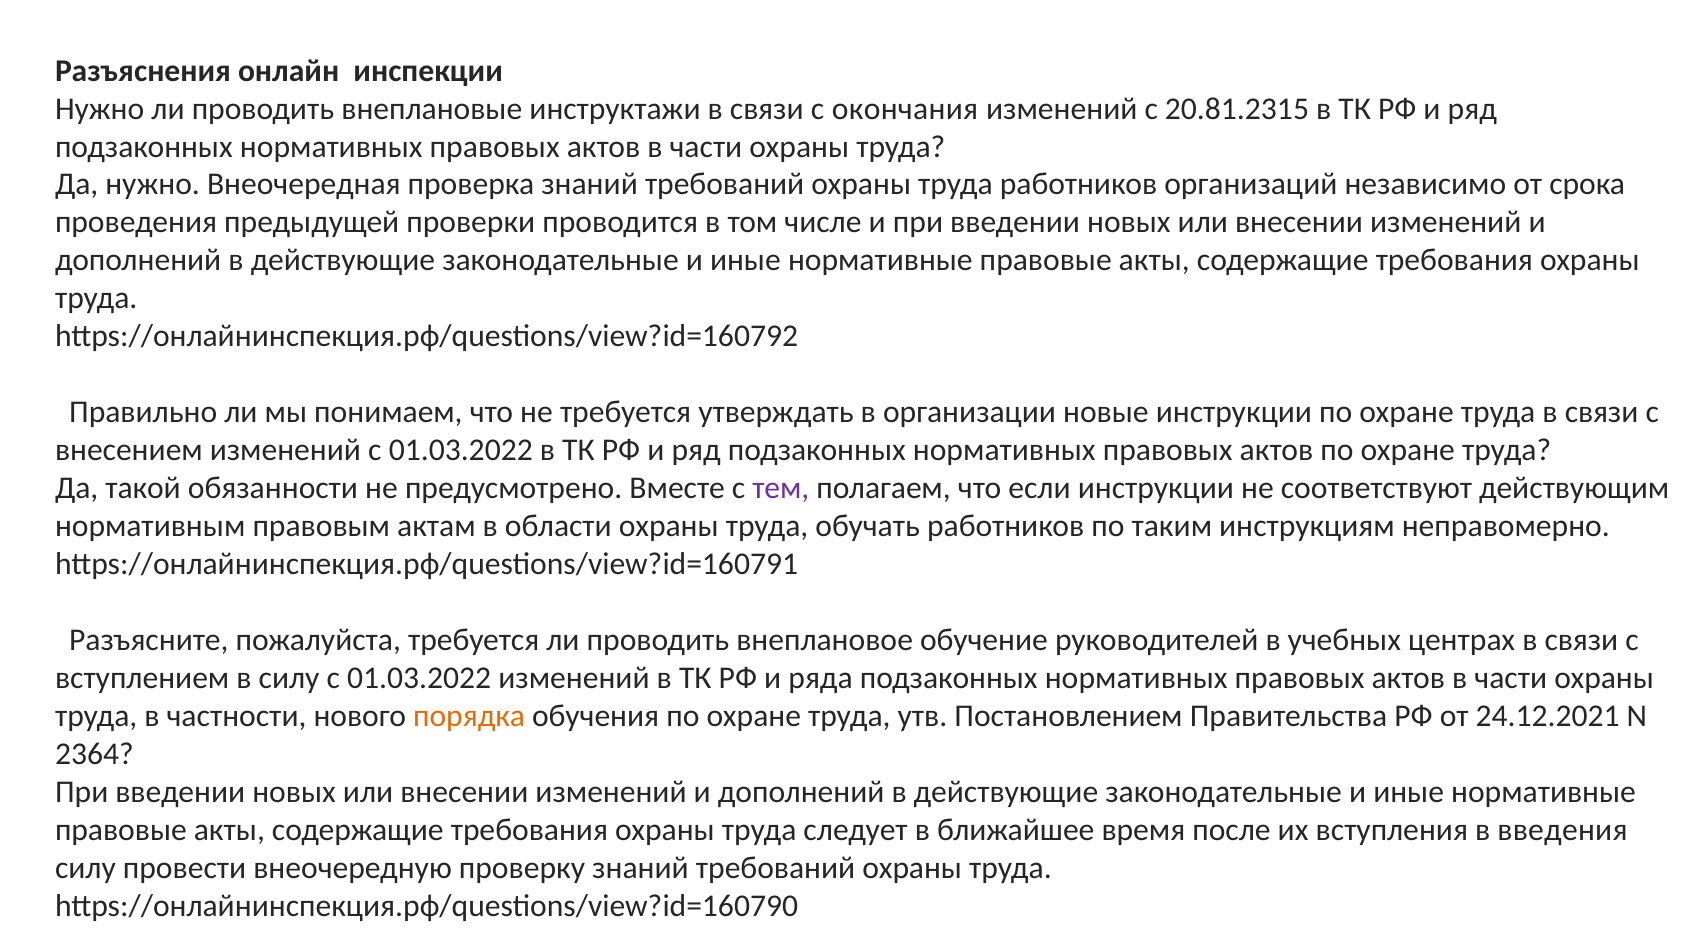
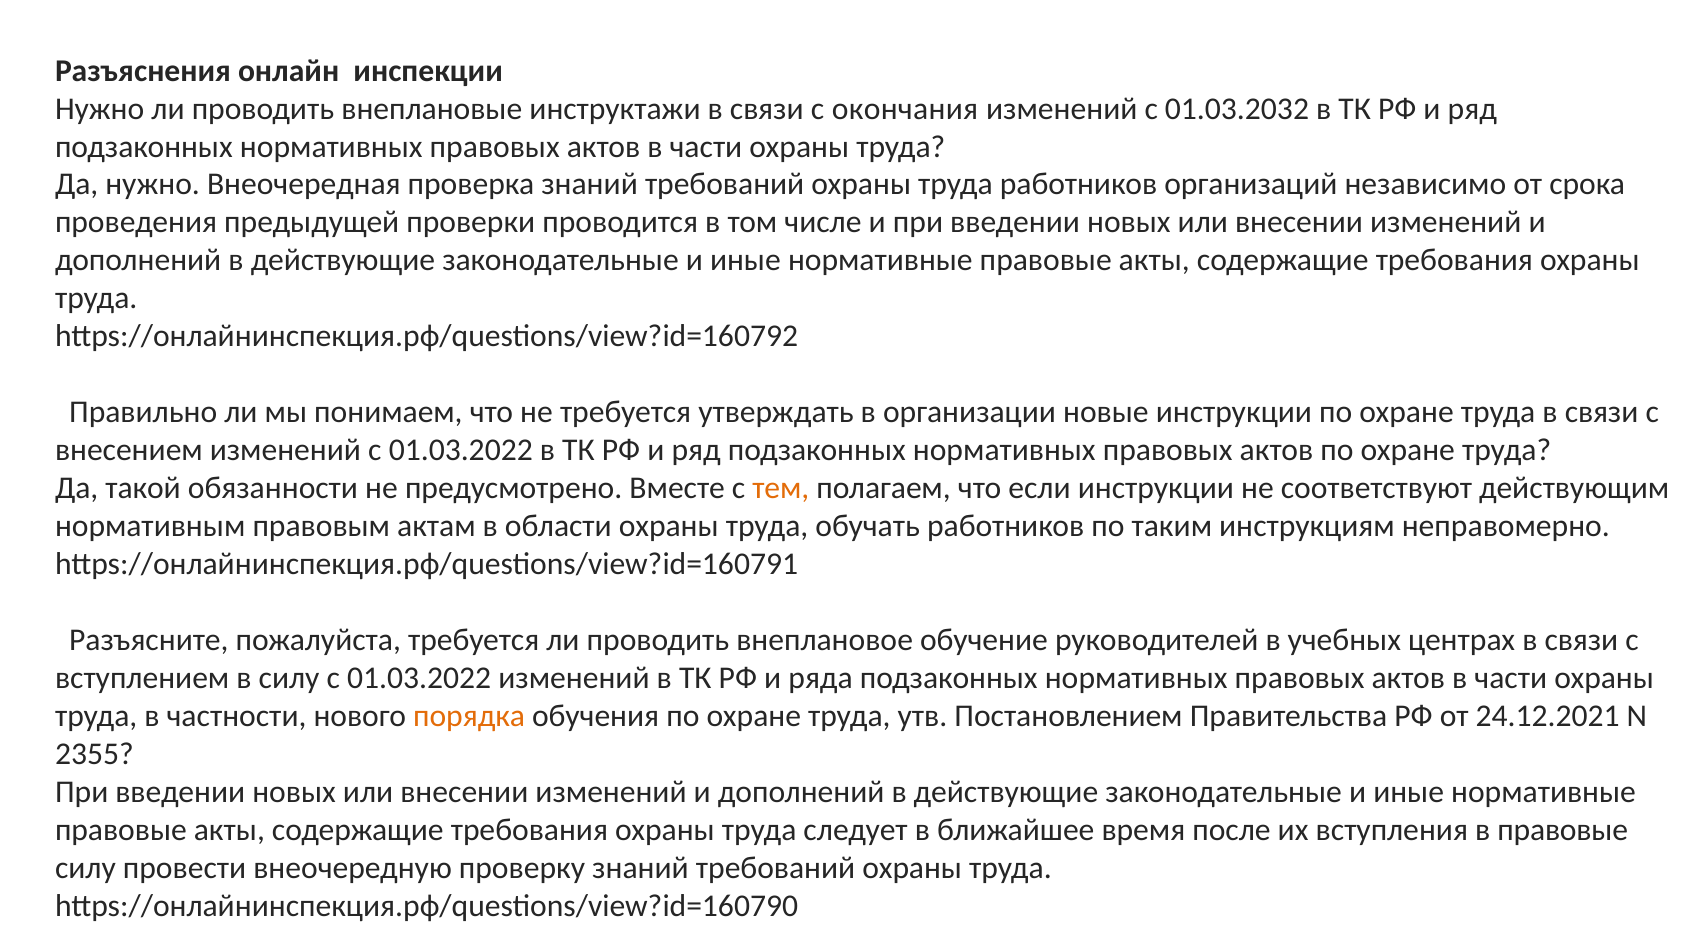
20.81.2315: 20.81.2315 -> 01.03.2032
тем colour: purple -> orange
2364: 2364 -> 2355
в введения: введения -> правовые
